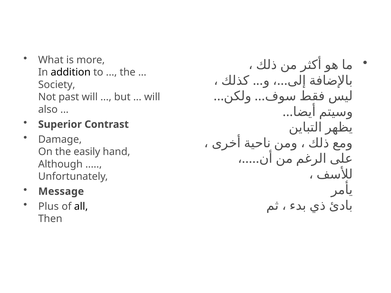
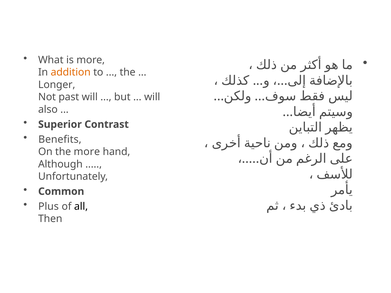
addition colour: black -> orange
Society: Society -> Longer
Damage: Damage -> Benefits
the easily: easily -> more
Message: Message -> Common
